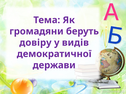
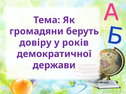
видів: видів -> років
